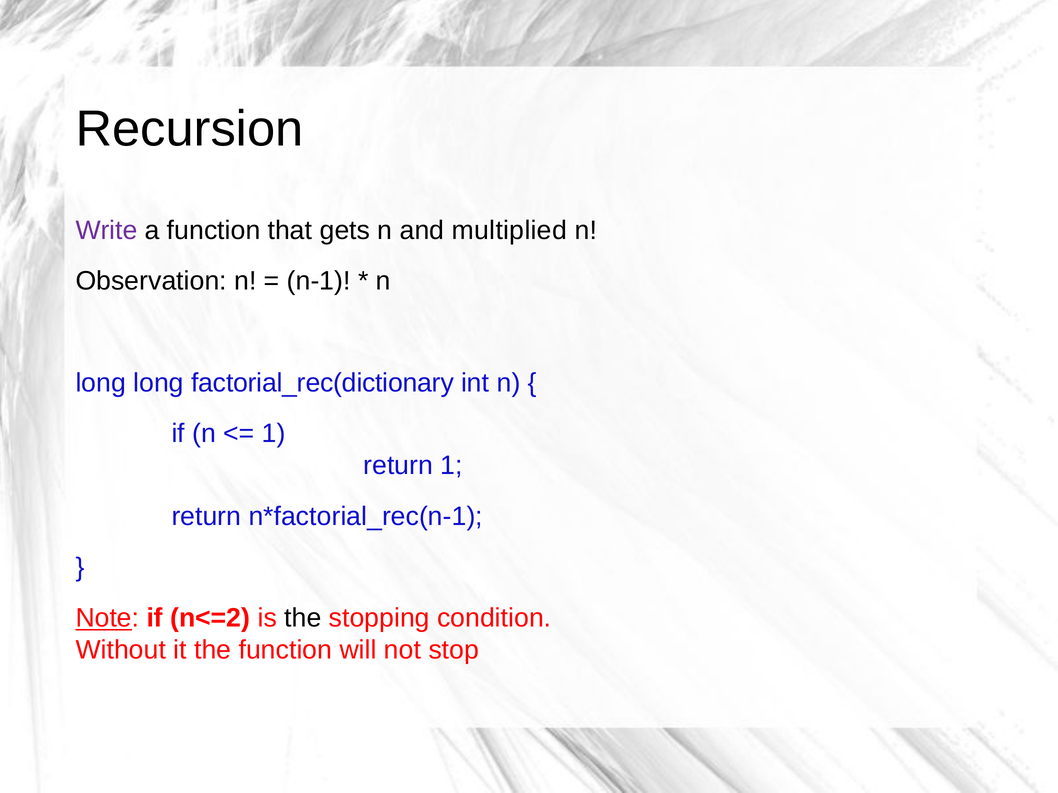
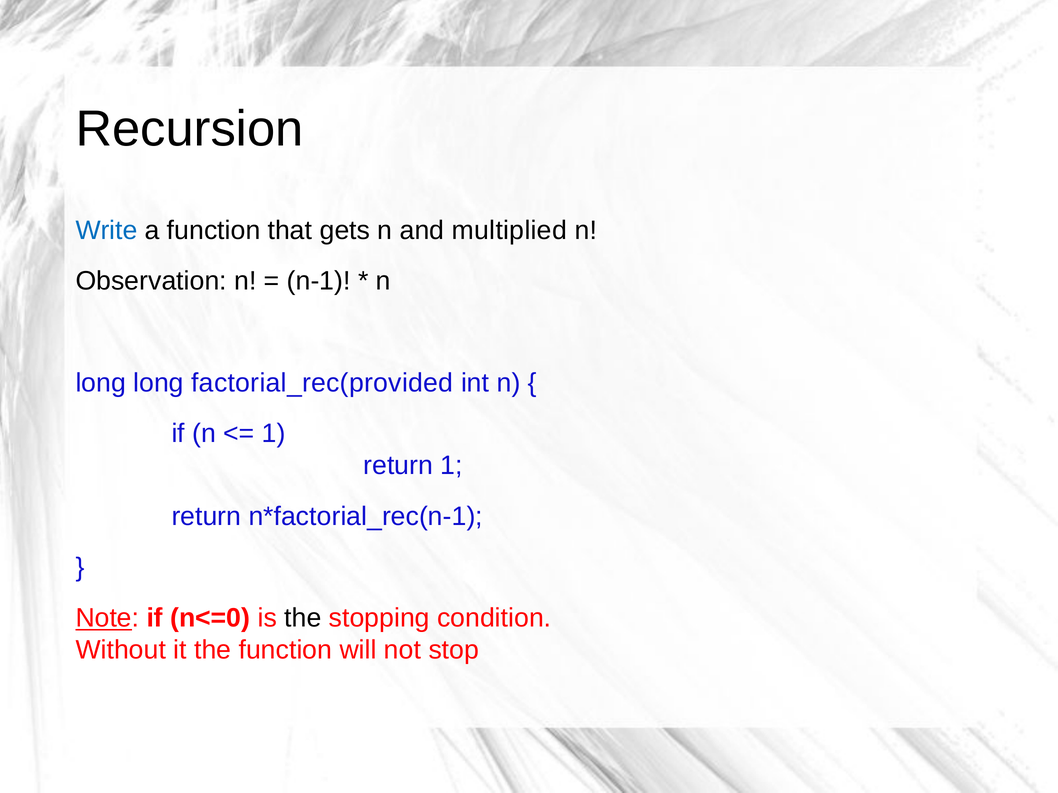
Write colour: purple -> blue
factorial_rec(dictionary: factorial_rec(dictionary -> factorial_rec(provided
n<=2: n<=2 -> n<=0
